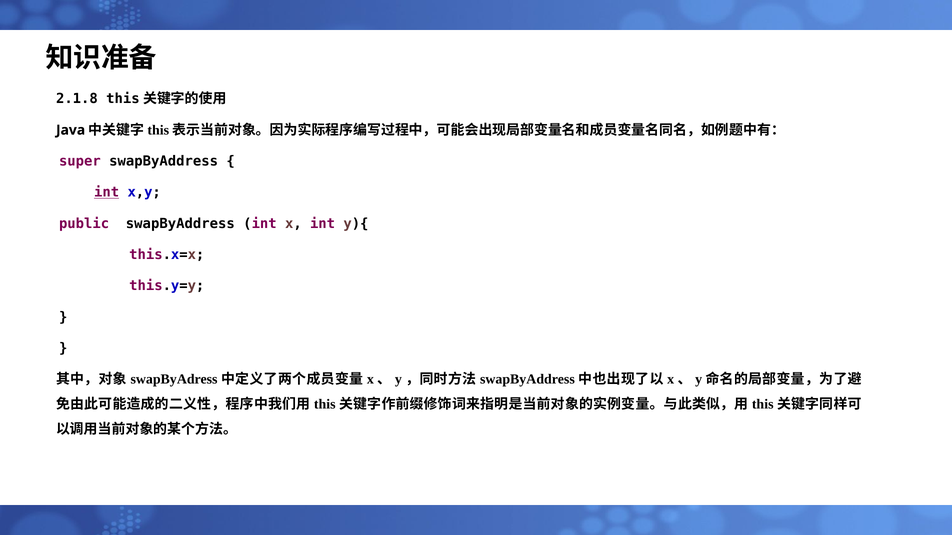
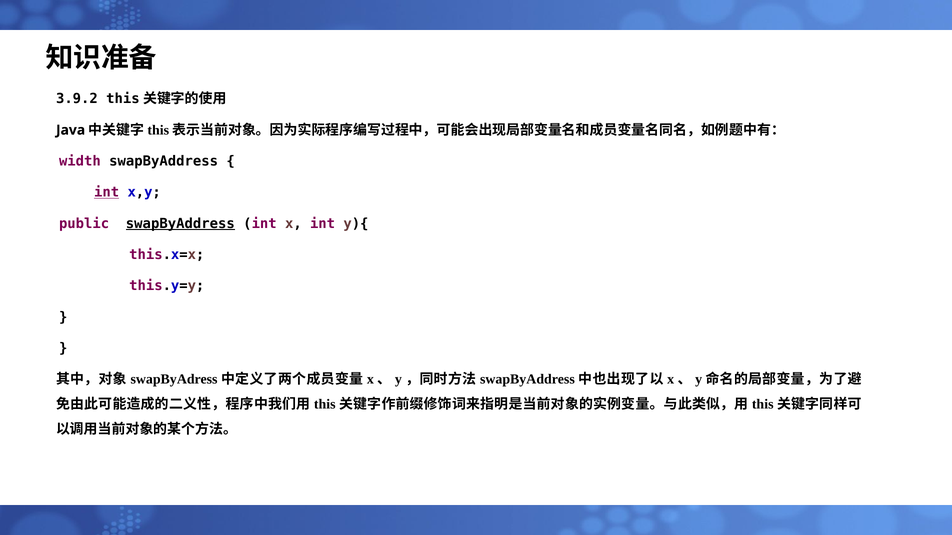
2.1.8: 2.1.8 -> 3.9.2
super: super -> width
swapByAddress at (180, 224) underline: none -> present
